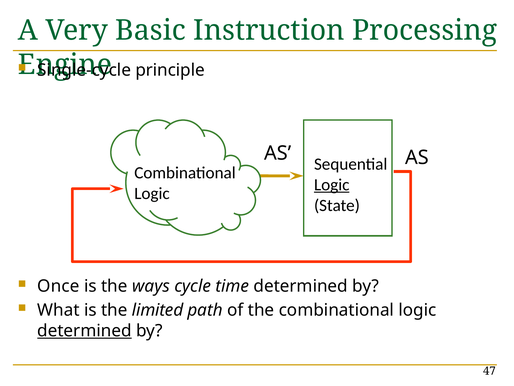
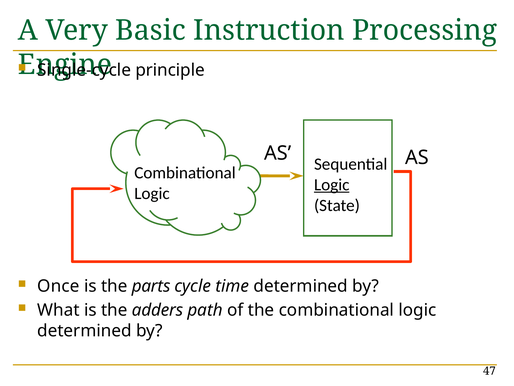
ways: ways -> parts
limited: limited -> adders
determined at (84, 330) underline: present -> none
